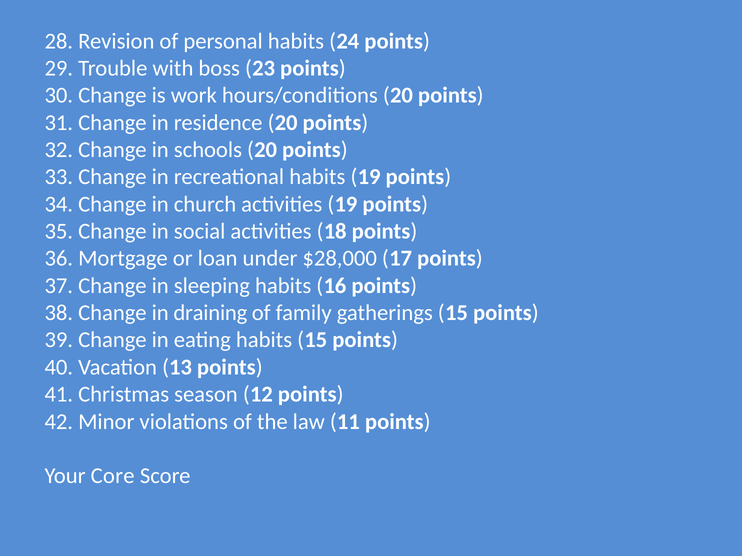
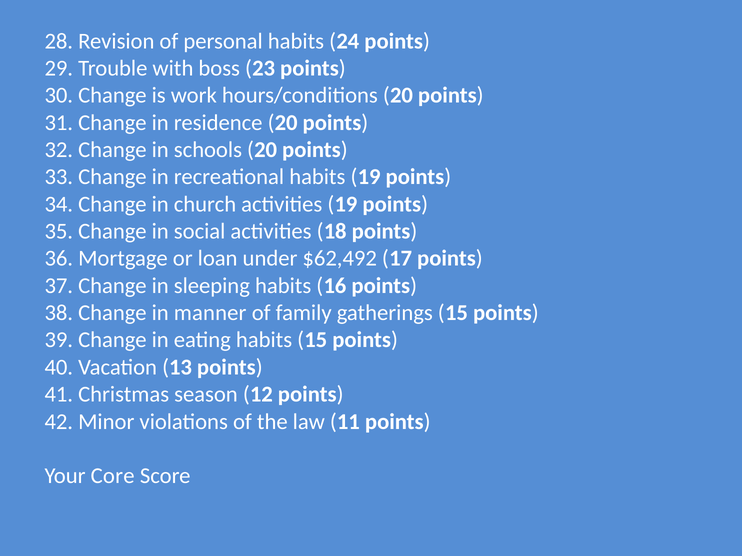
$28,000: $28,000 -> $62,492
draining: draining -> manner
